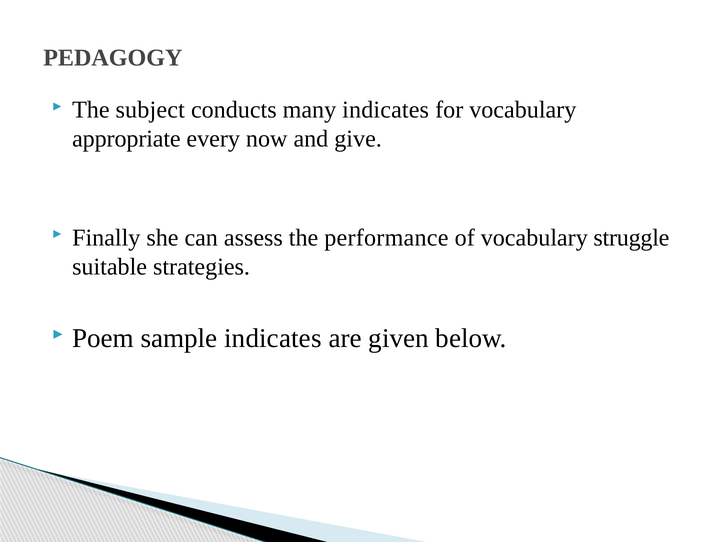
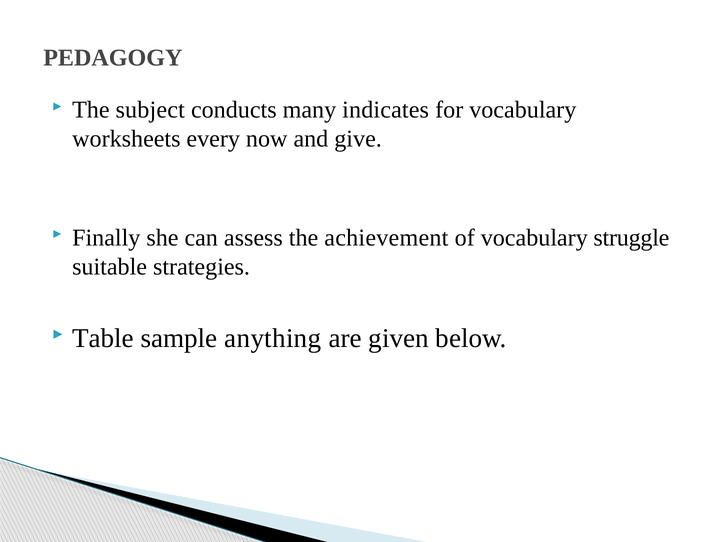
appropriate: appropriate -> worksheets
performance: performance -> achievement
Poem: Poem -> Table
sample indicates: indicates -> anything
